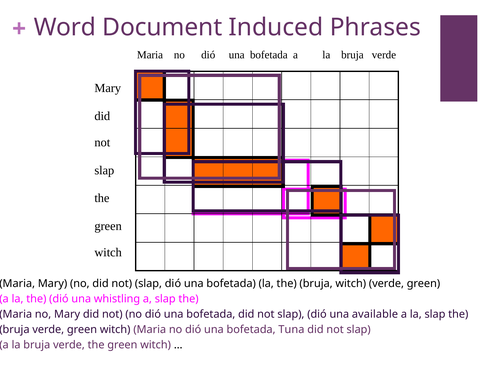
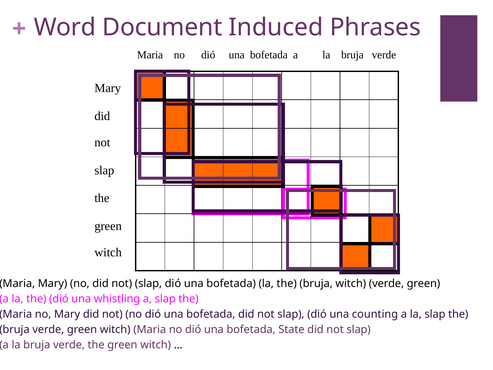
available: available -> counting
Tuna: Tuna -> State
